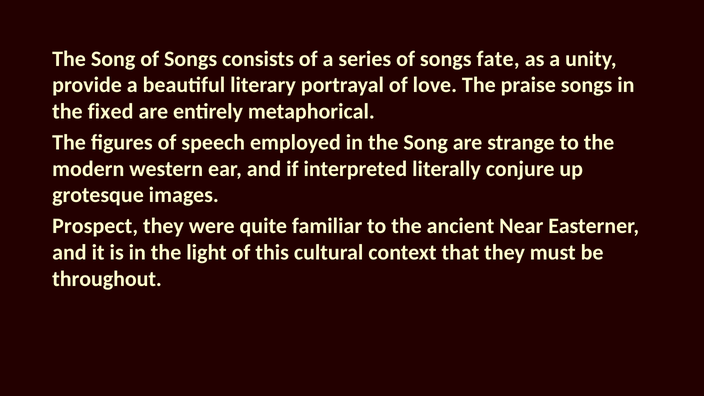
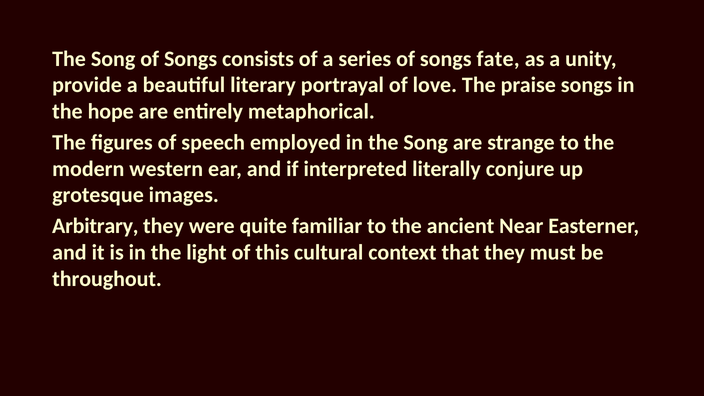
fixed: fixed -> hope
Prospect: Prospect -> Arbitrary
